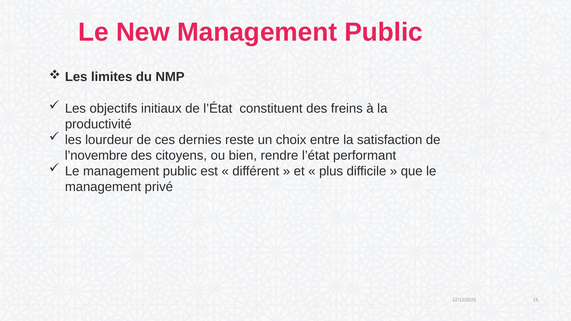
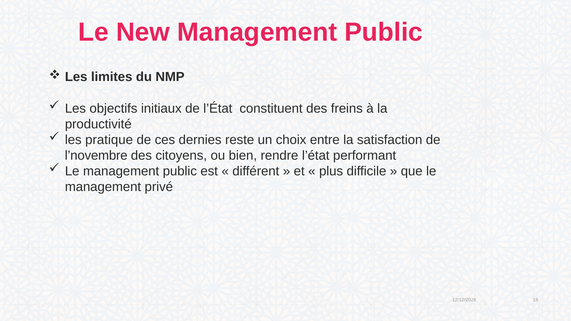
lourdeur: lourdeur -> pratique
